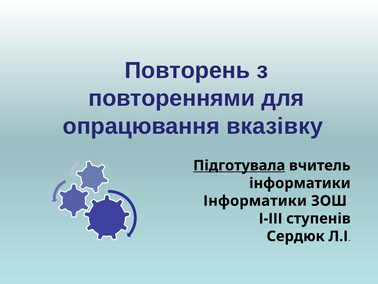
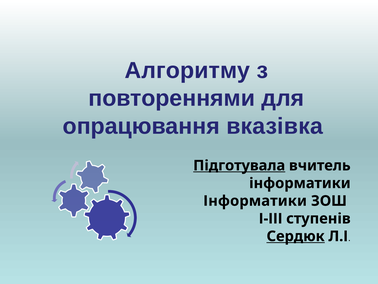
Повторень: Повторень -> Алгоритму
вказівку: вказівку -> вказівка
Сердюк underline: none -> present
